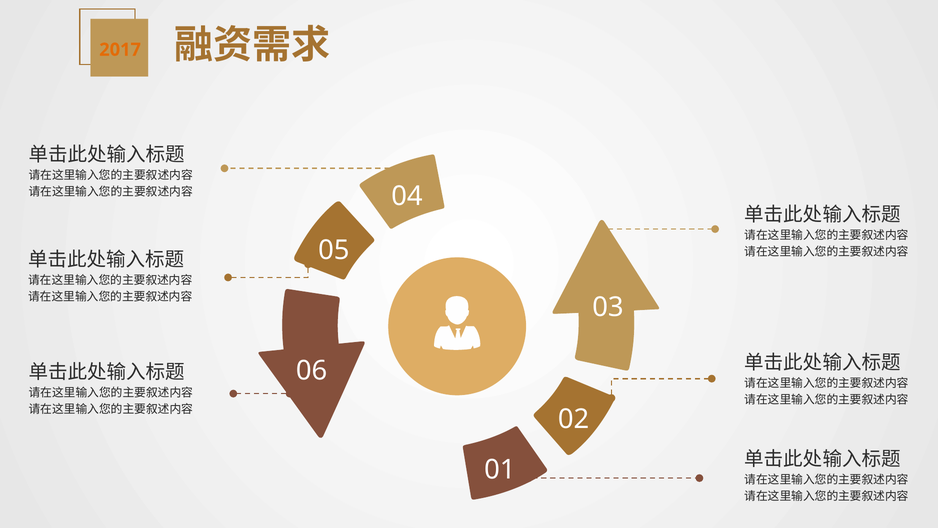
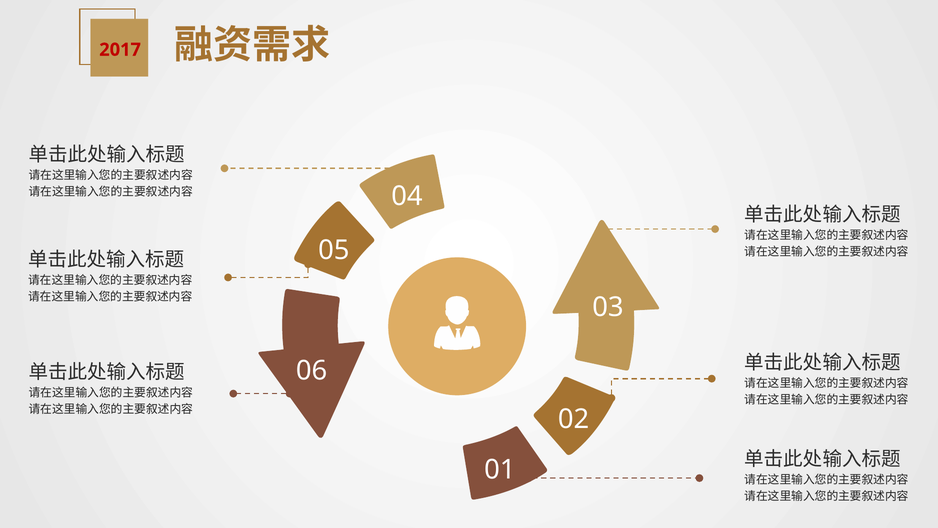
2017 colour: orange -> red
